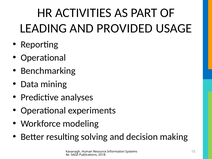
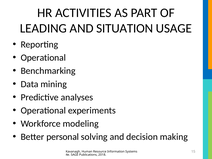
PROVIDED: PROVIDED -> SITUATION
resulting: resulting -> personal
